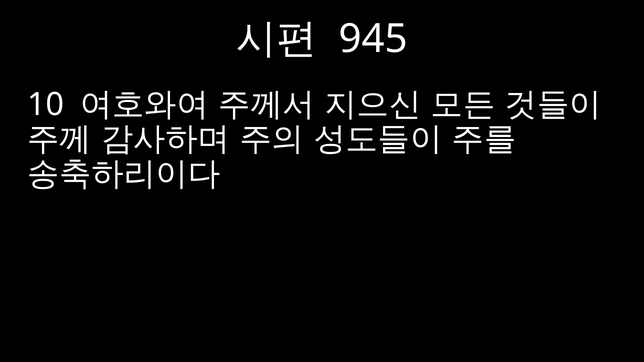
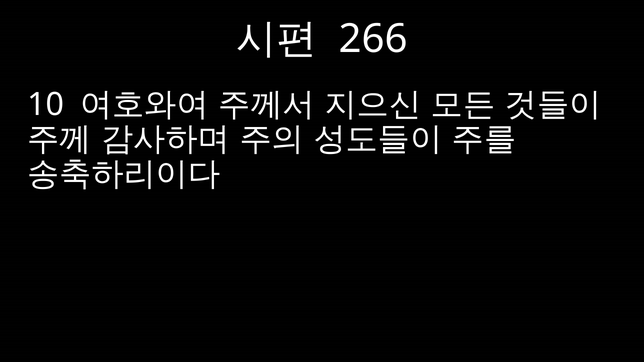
945: 945 -> 266
